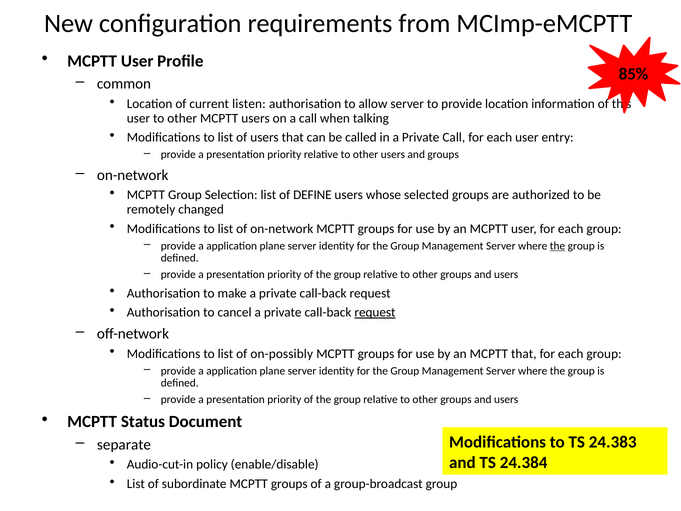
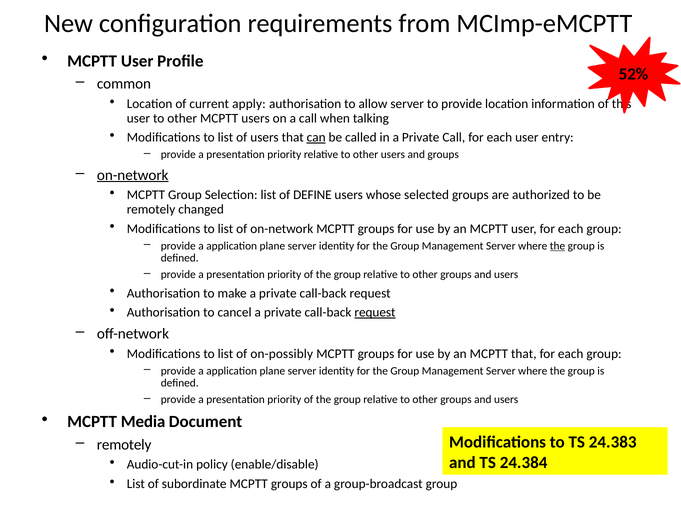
85%: 85% -> 52%
listen: listen -> apply
can underline: none -> present
on-network at (133, 175) underline: none -> present
Status: Status -> Media
separate at (124, 444): separate -> remotely
